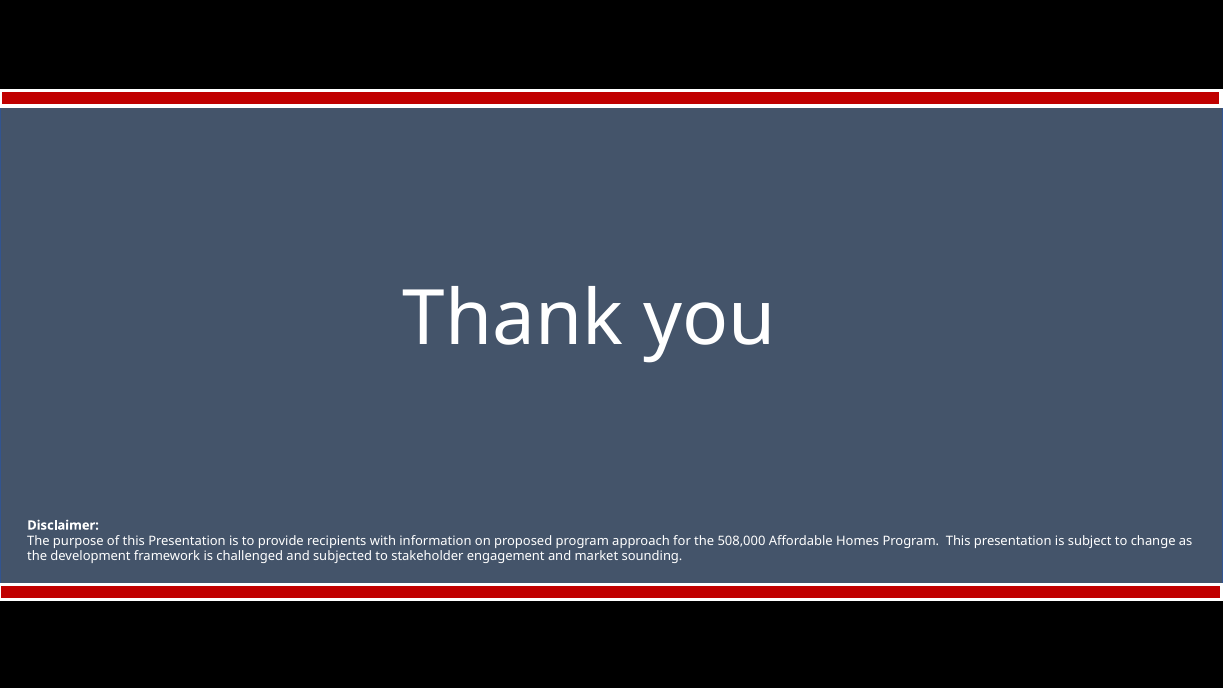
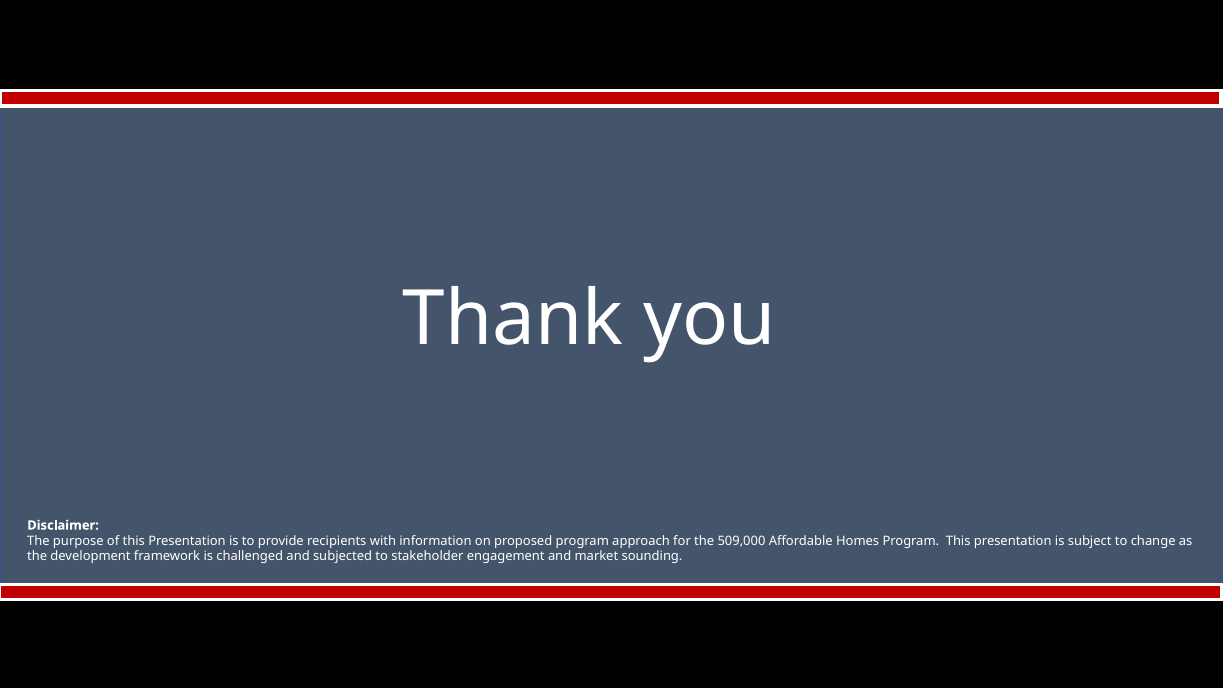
508,000: 508,000 -> 509,000
